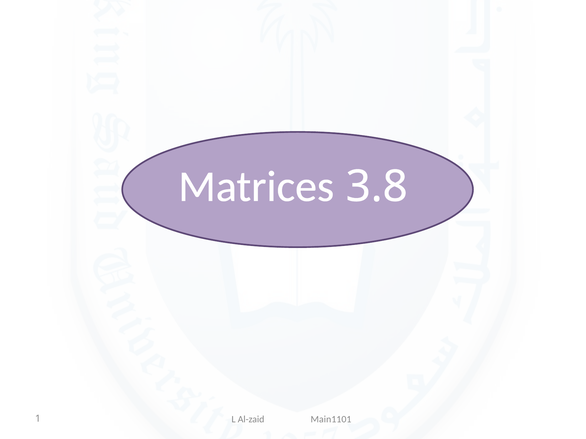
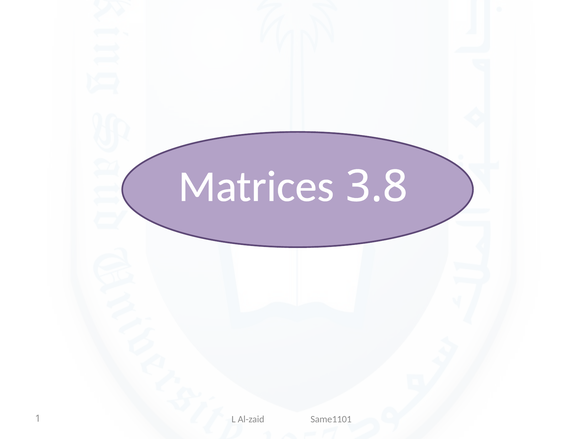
Main1101: Main1101 -> Same1101
